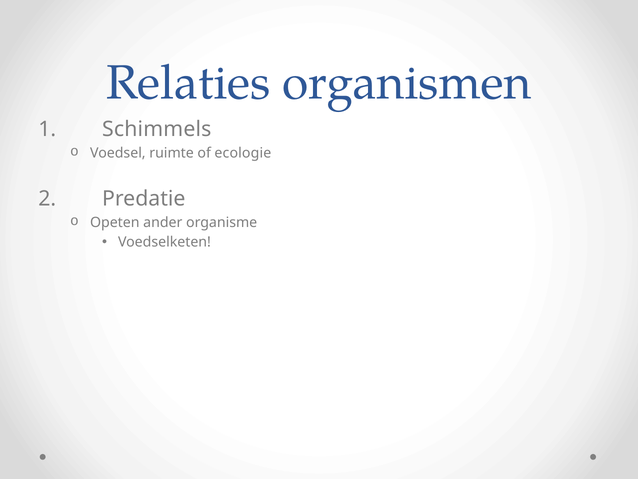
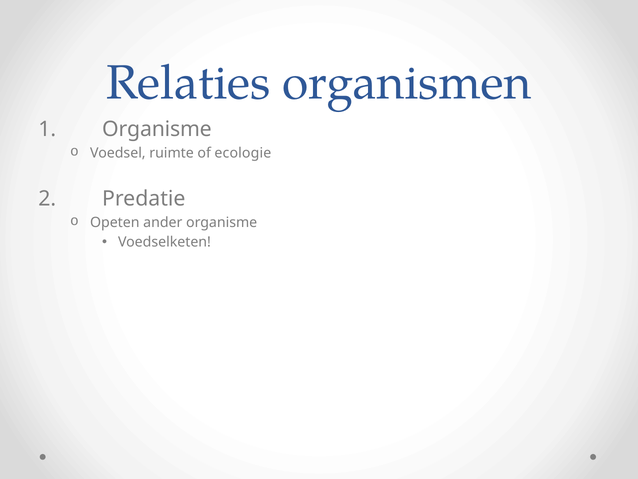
1 Schimmels: Schimmels -> Organisme
